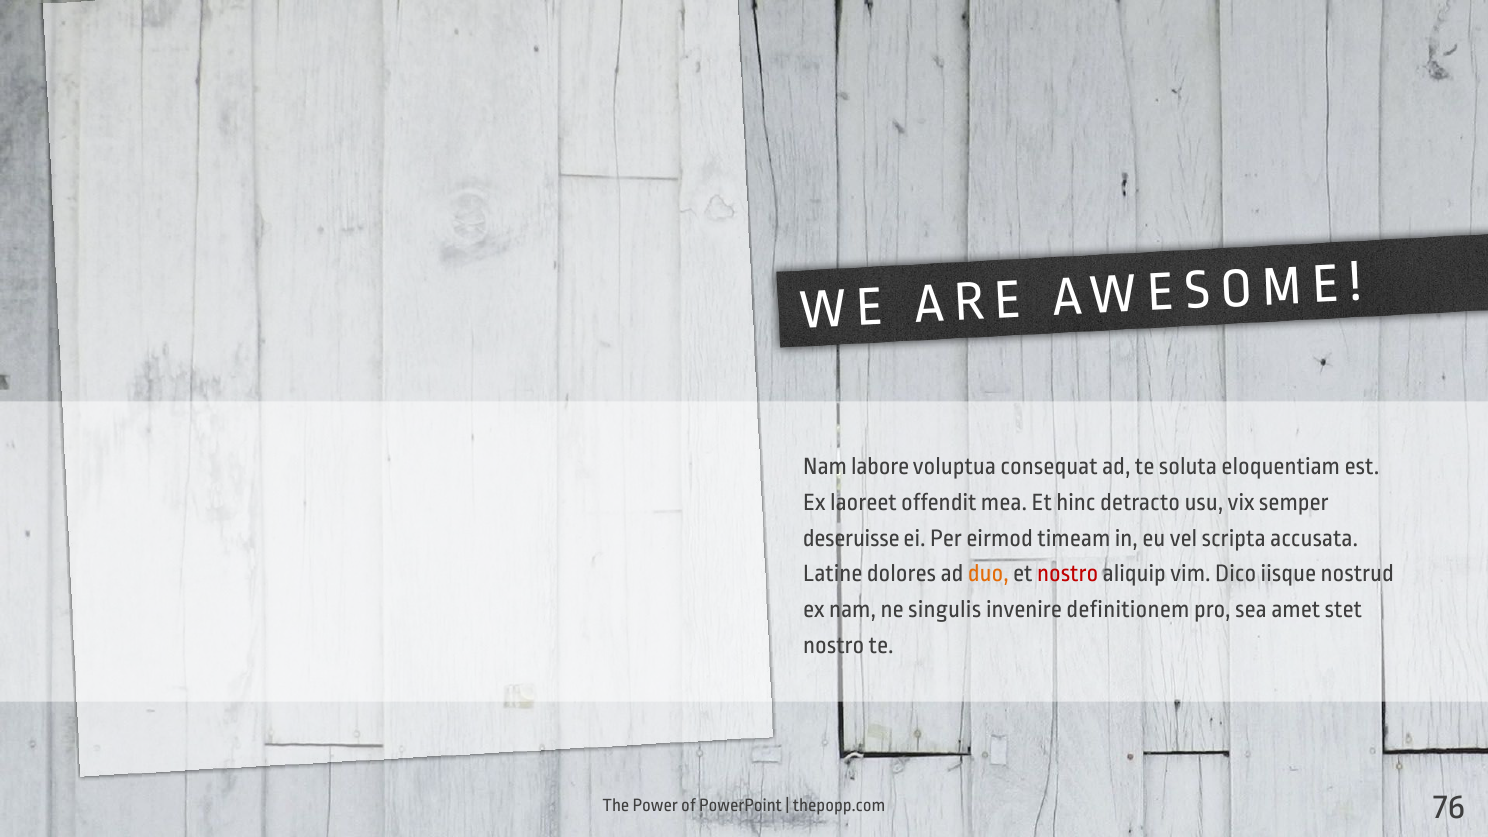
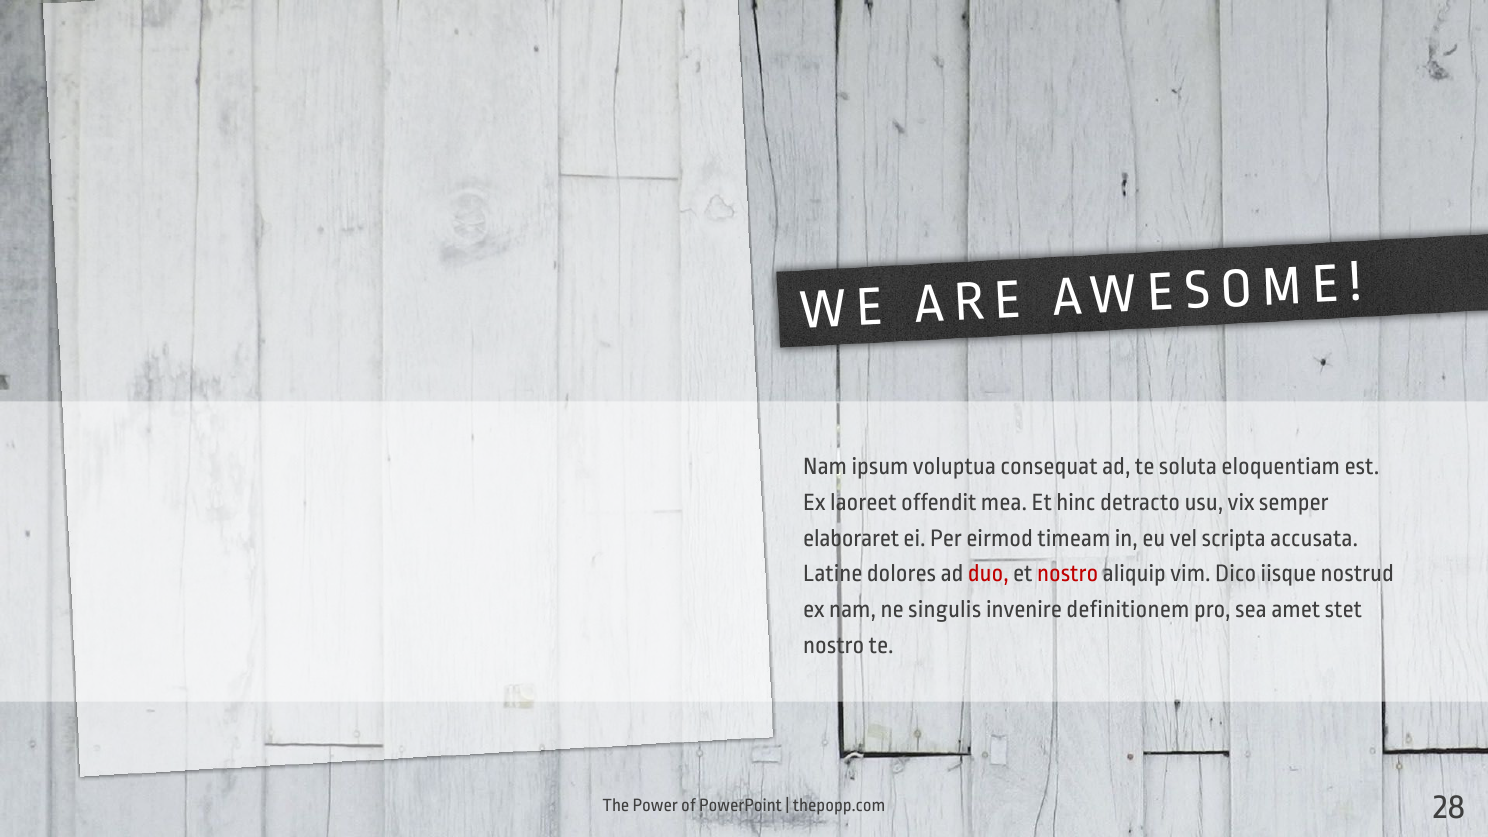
labore: labore -> ipsum
deseruisse: deseruisse -> elaboraret
duo colour: orange -> red
76: 76 -> 28
